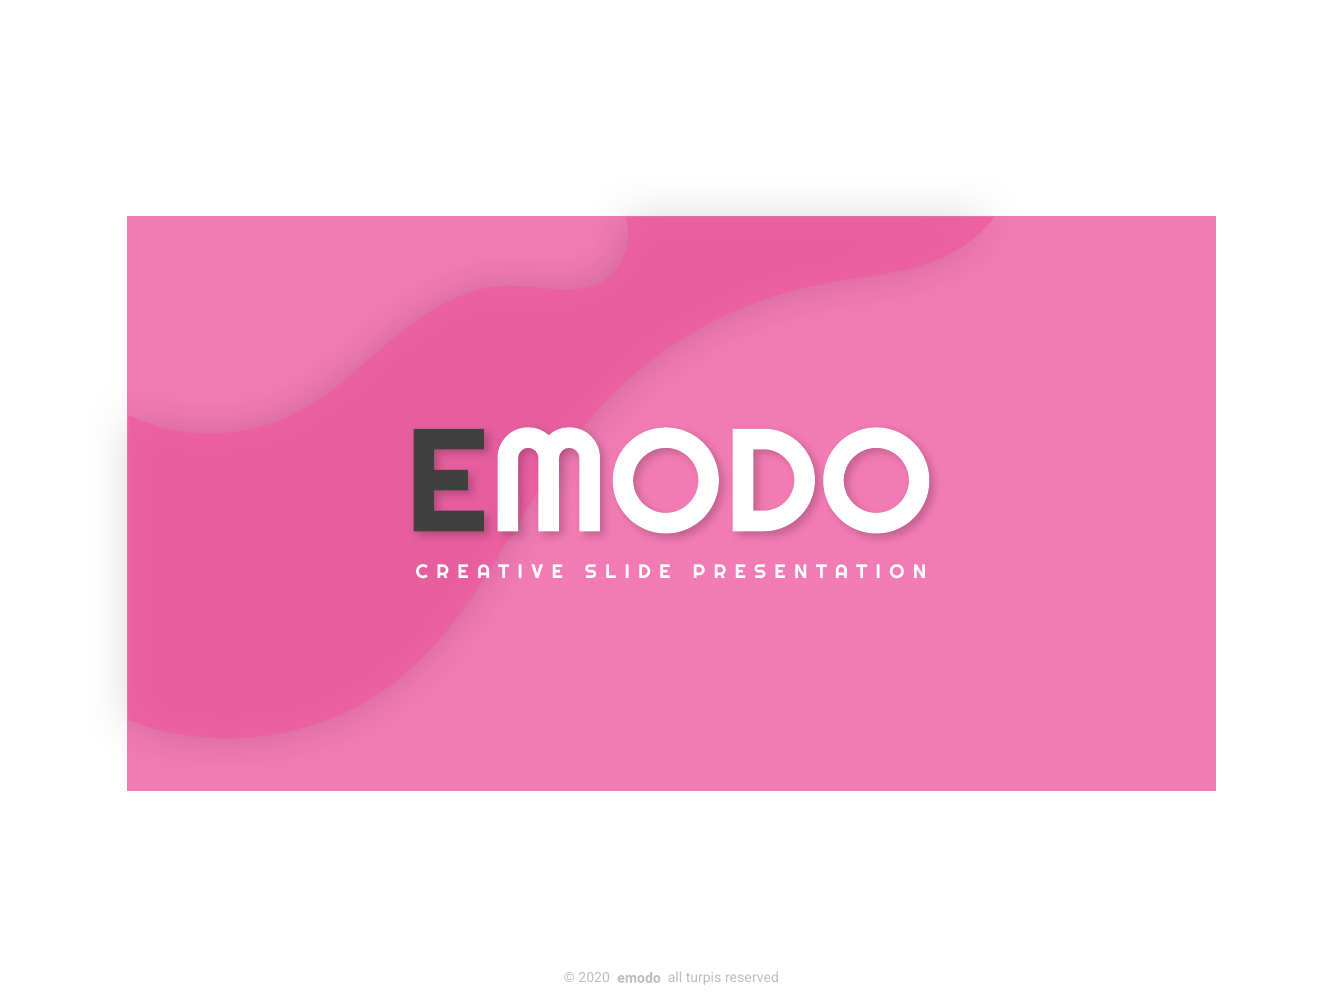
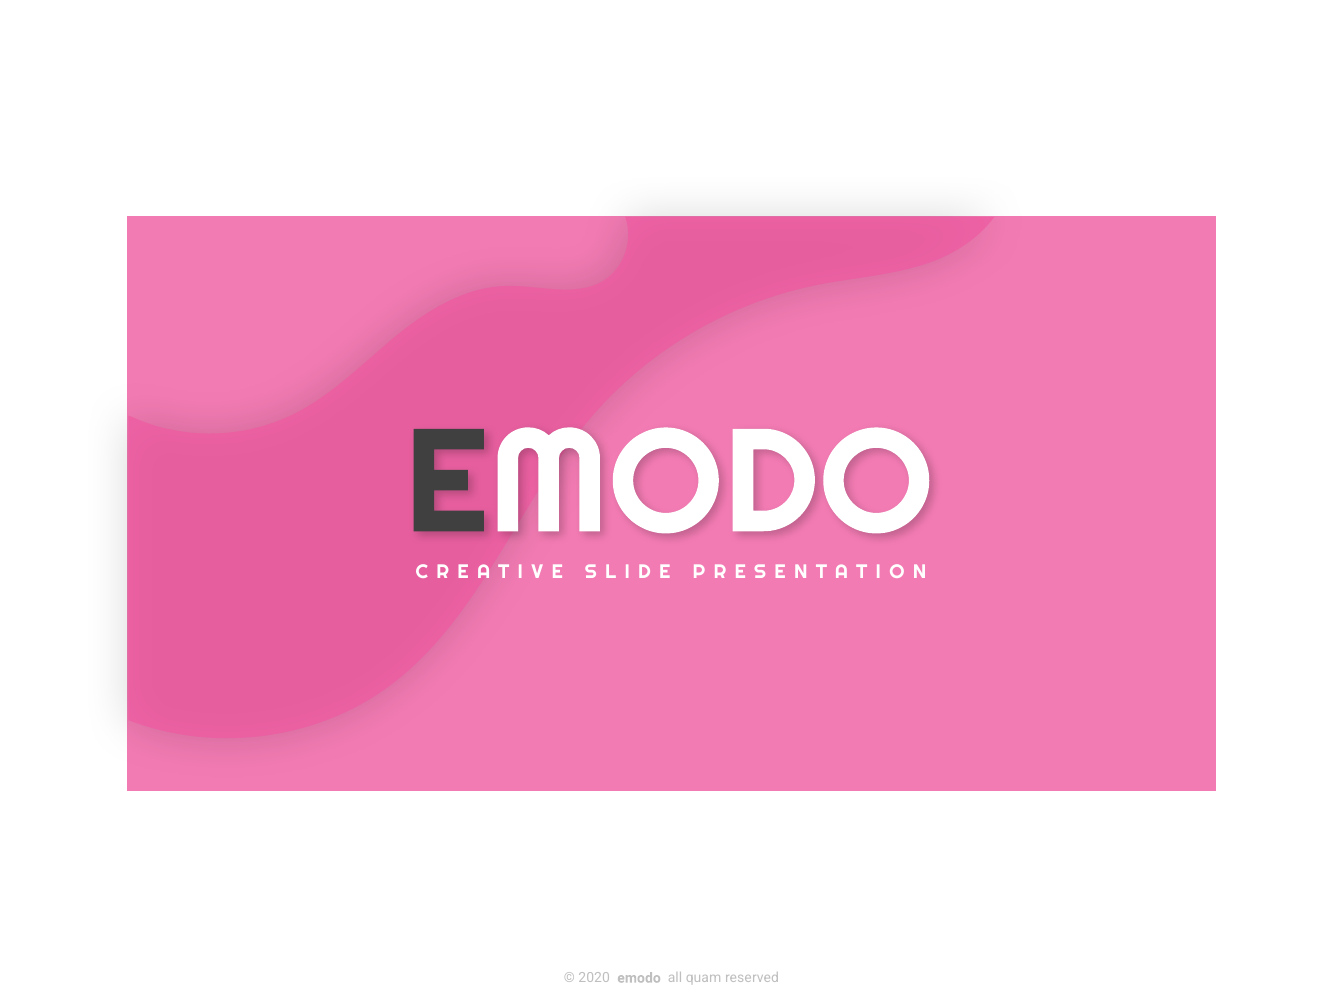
turpis: turpis -> quam
